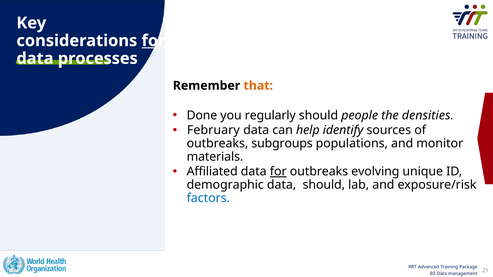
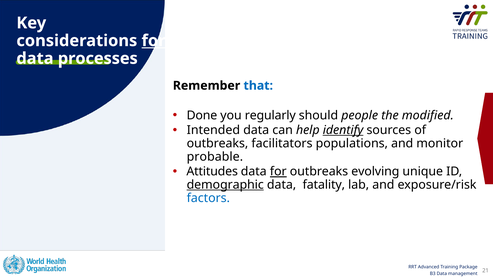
that colour: orange -> blue
densities: densities -> modified
February: February -> Intended
identify underline: none -> present
subgroups: subgroups -> facilitators
materials: materials -> probable
Affiliated: Affiliated -> Attitudes
demographic underline: none -> present
data should: should -> fatality
